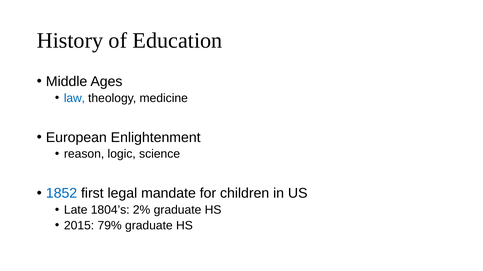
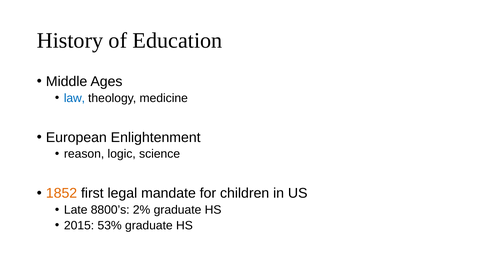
1852 colour: blue -> orange
1804’s: 1804’s -> 8800’s
79%: 79% -> 53%
